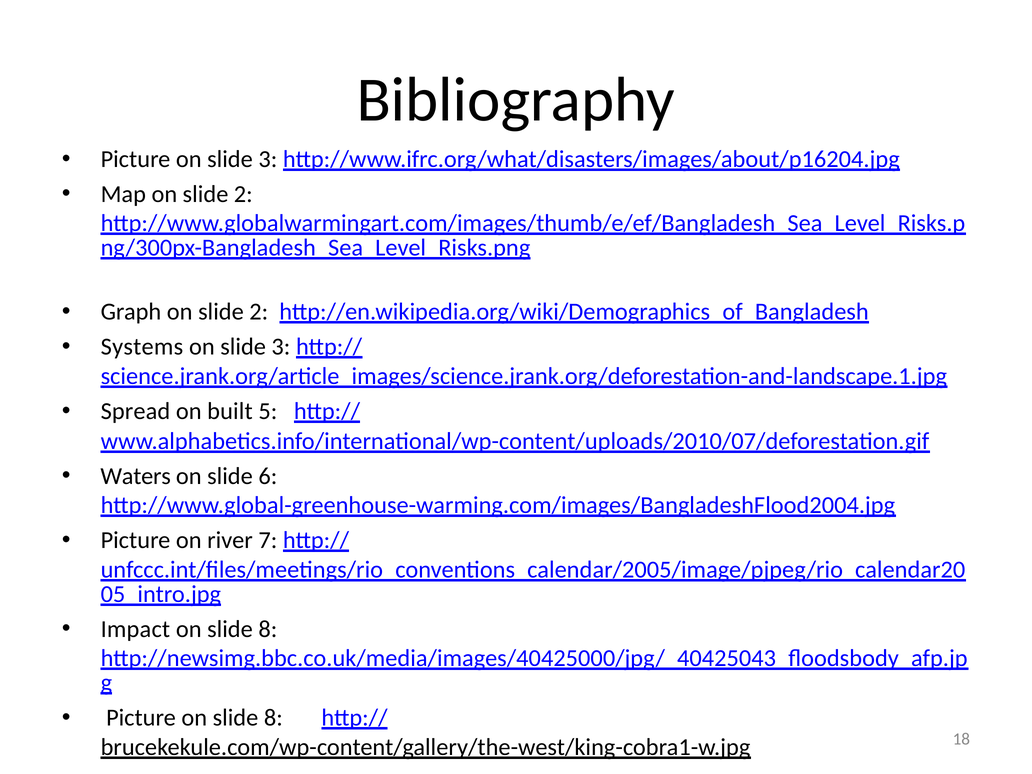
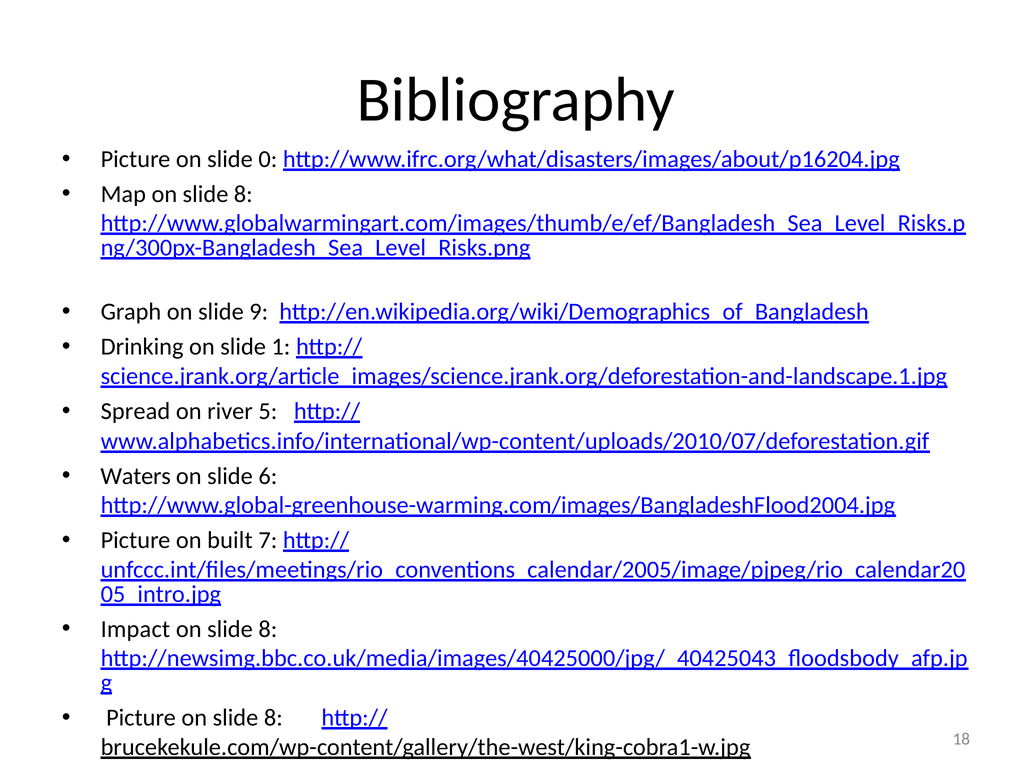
Picture on slide 3: 3 -> 0
Map on slide 2: 2 -> 8
Graph on slide 2: 2 -> 9
Systems: Systems -> Drinking
3 at (281, 347): 3 -> 1
built: built -> river
river: river -> built
